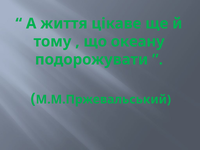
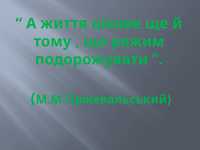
океану: океану -> режим
